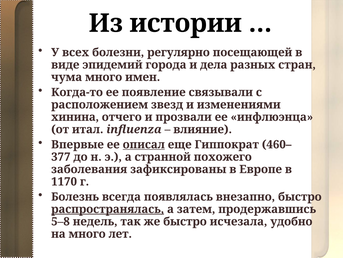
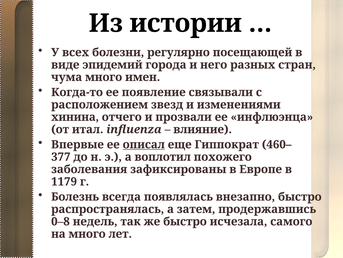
дела: дела -> него
странной: странной -> воплотил
1170: 1170 -> 1179
распространялась underline: present -> none
5–8: 5–8 -> 0–8
удобно: удобно -> самого
